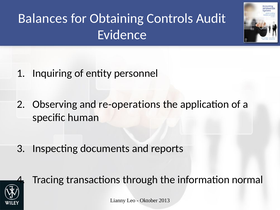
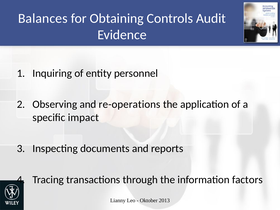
human: human -> impact
normal: normal -> factors
